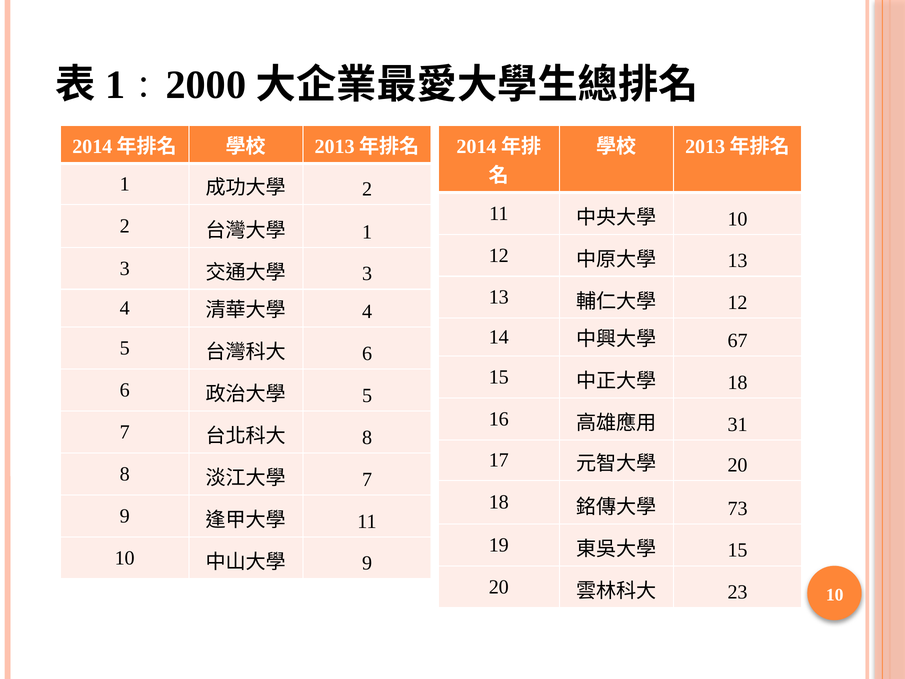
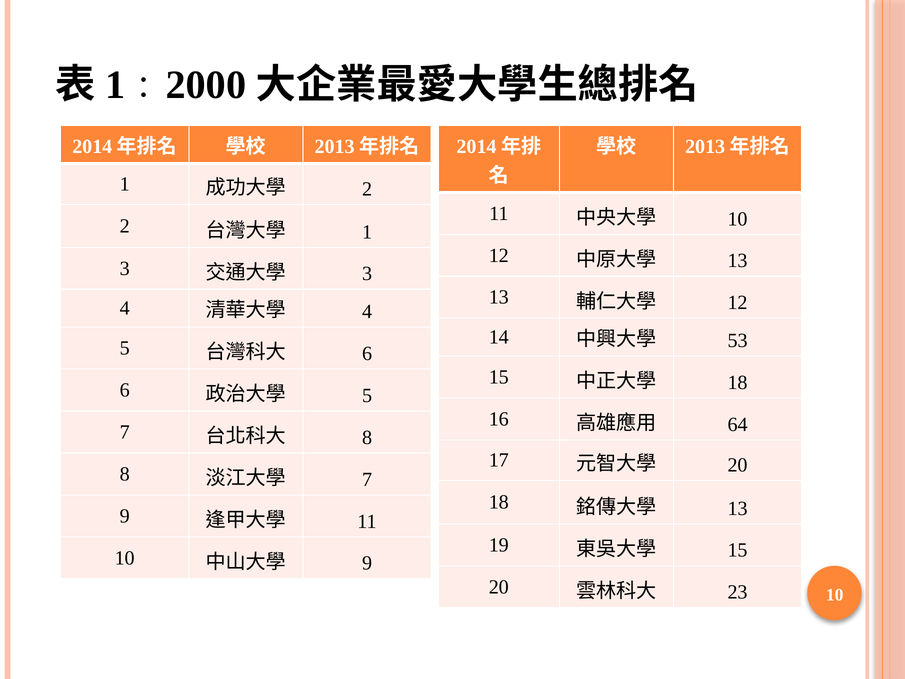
67: 67 -> 53
31: 31 -> 64
73 at (738, 508): 73 -> 13
